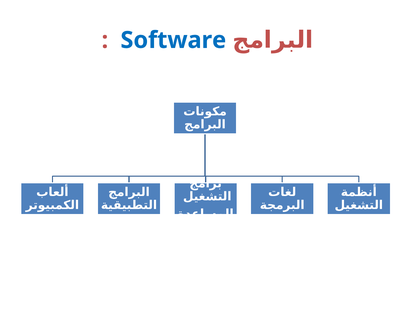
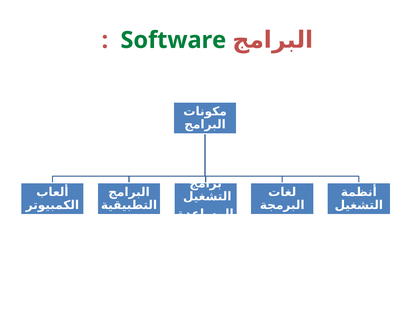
Software colour: blue -> green
